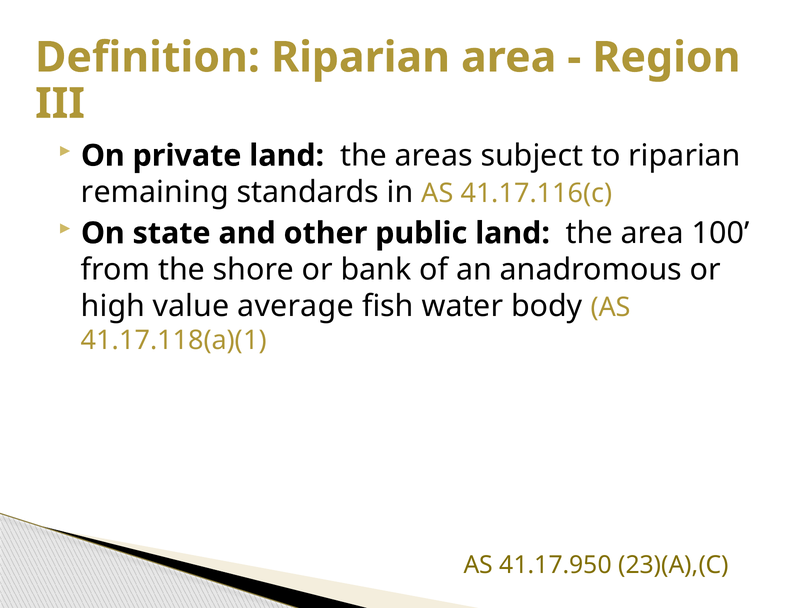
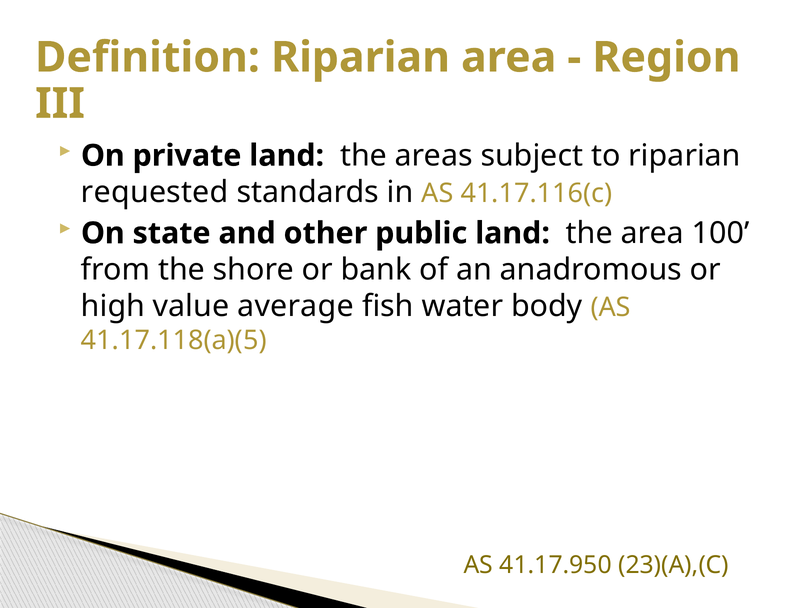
remaining: remaining -> requested
41.17.118(a)(1: 41.17.118(a)(1 -> 41.17.118(a)(5
